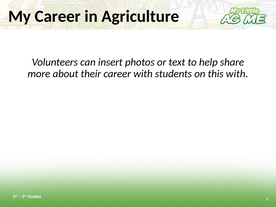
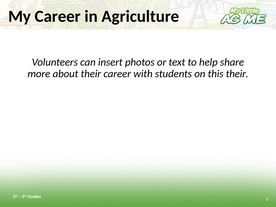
this with: with -> their
